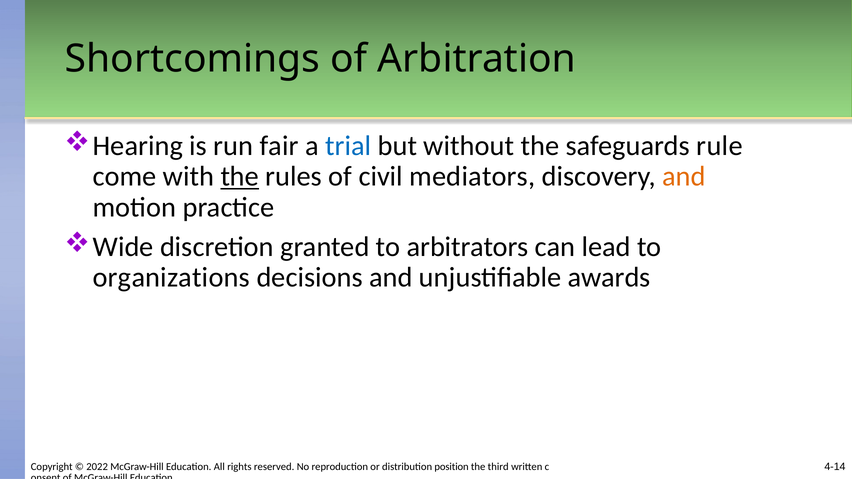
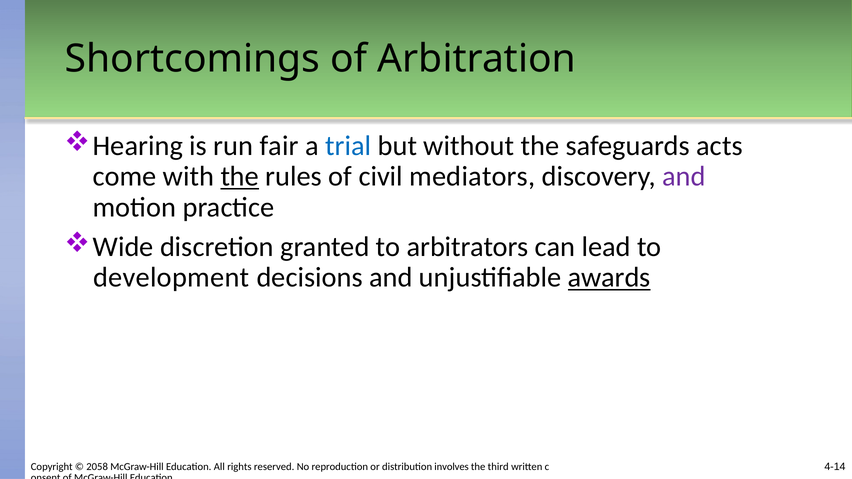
rule: rule -> acts
and at (684, 177) colour: orange -> purple
organizations: organizations -> development
awards underline: none -> present
2022: 2022 -> 2058
position: position -> involves
